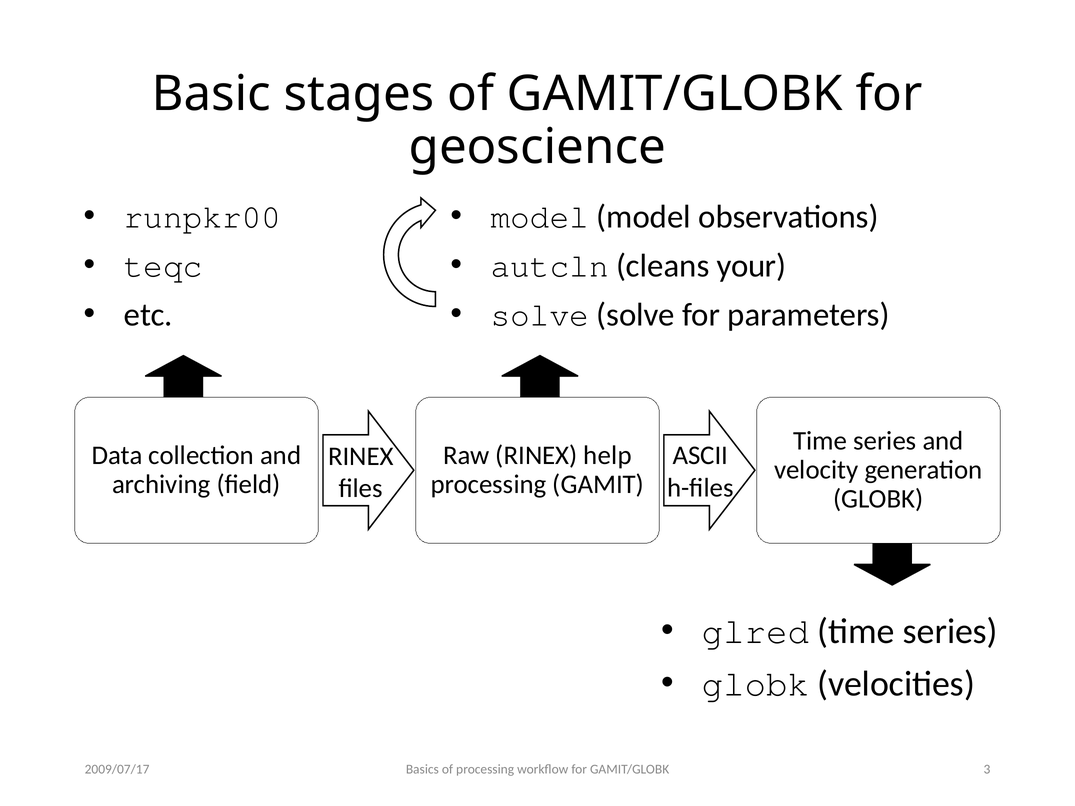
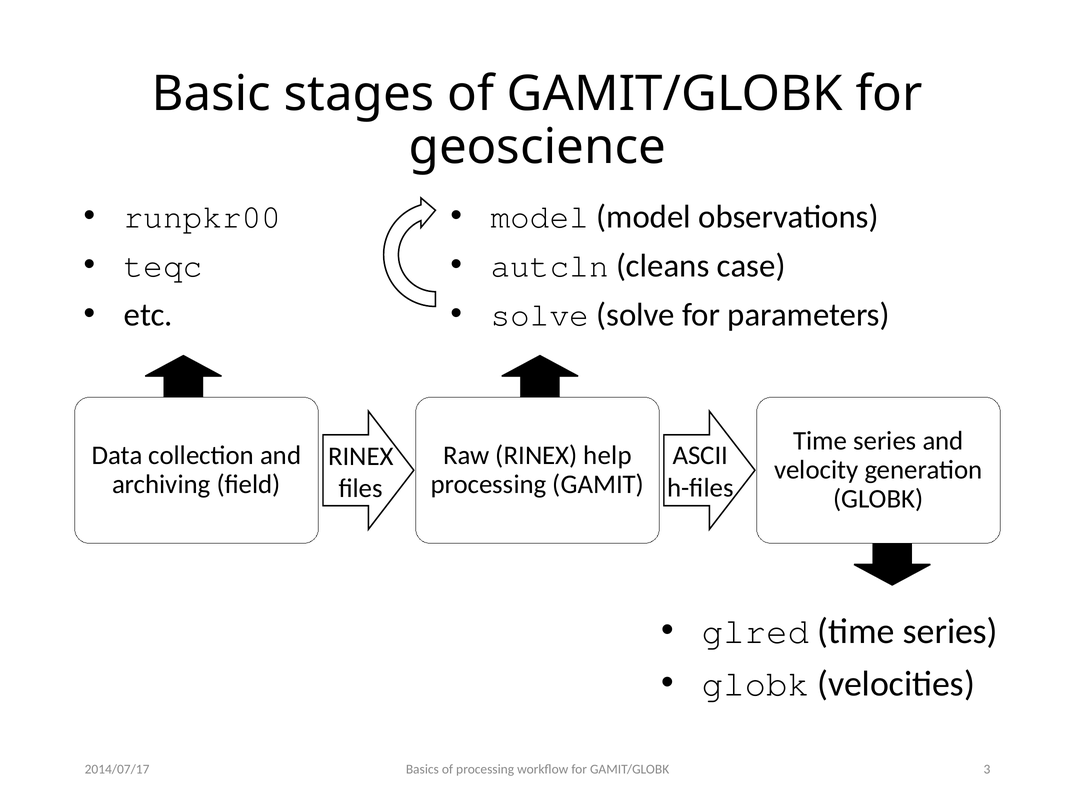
your: your -> case
2009/07/17: 2009/07/17 -> 2014/07/17
